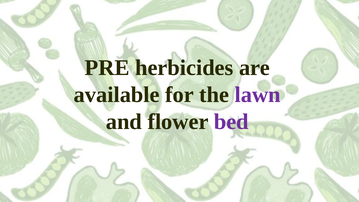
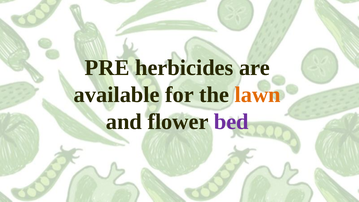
lawn colour: purple -> orange
